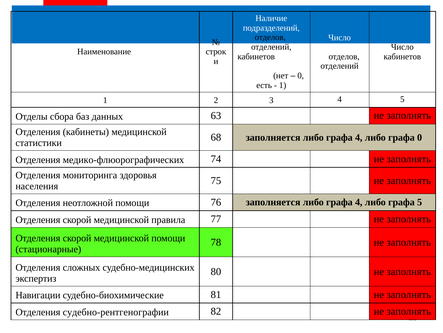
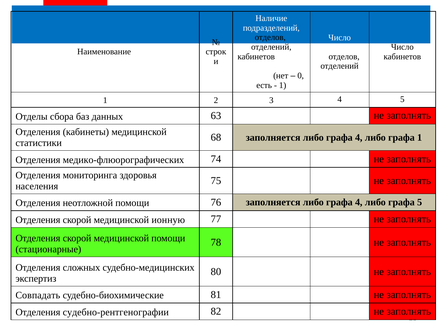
графа 0: 0 -> 1
правила: правила -> ионную
Навигации: Навигации -> Совпадать
